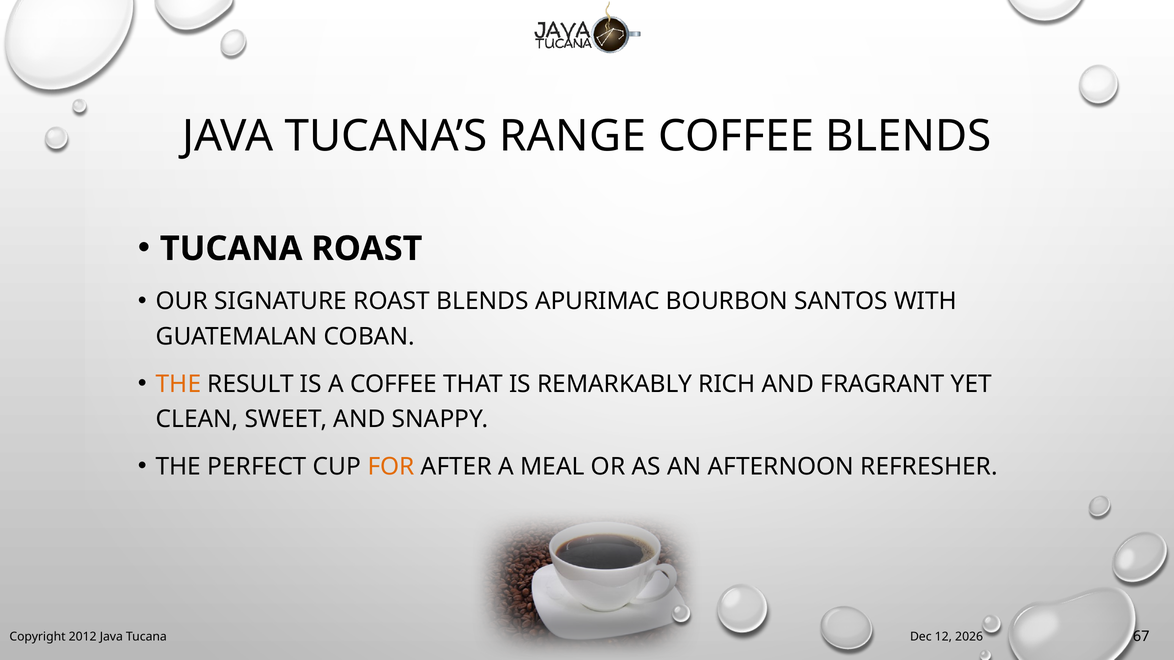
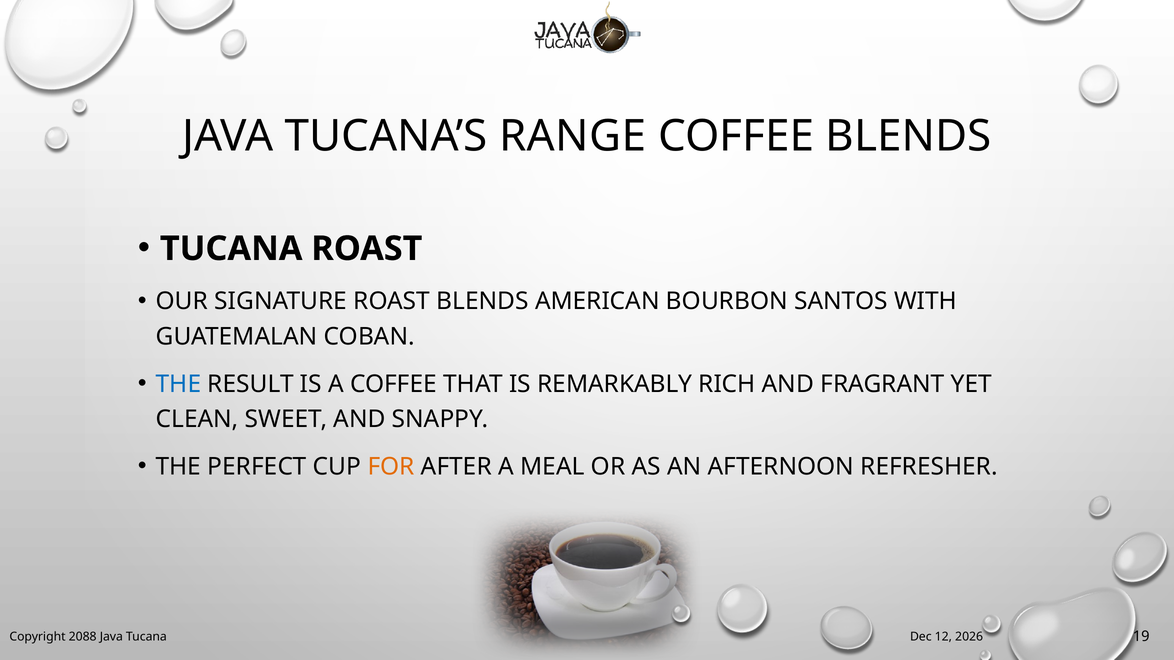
APURIMAC: APURIMAC -> AMERICAN
THE at (178, 384) colour: orange -> blue
2012: 2012 -> 2088
67: 67 -> 19
